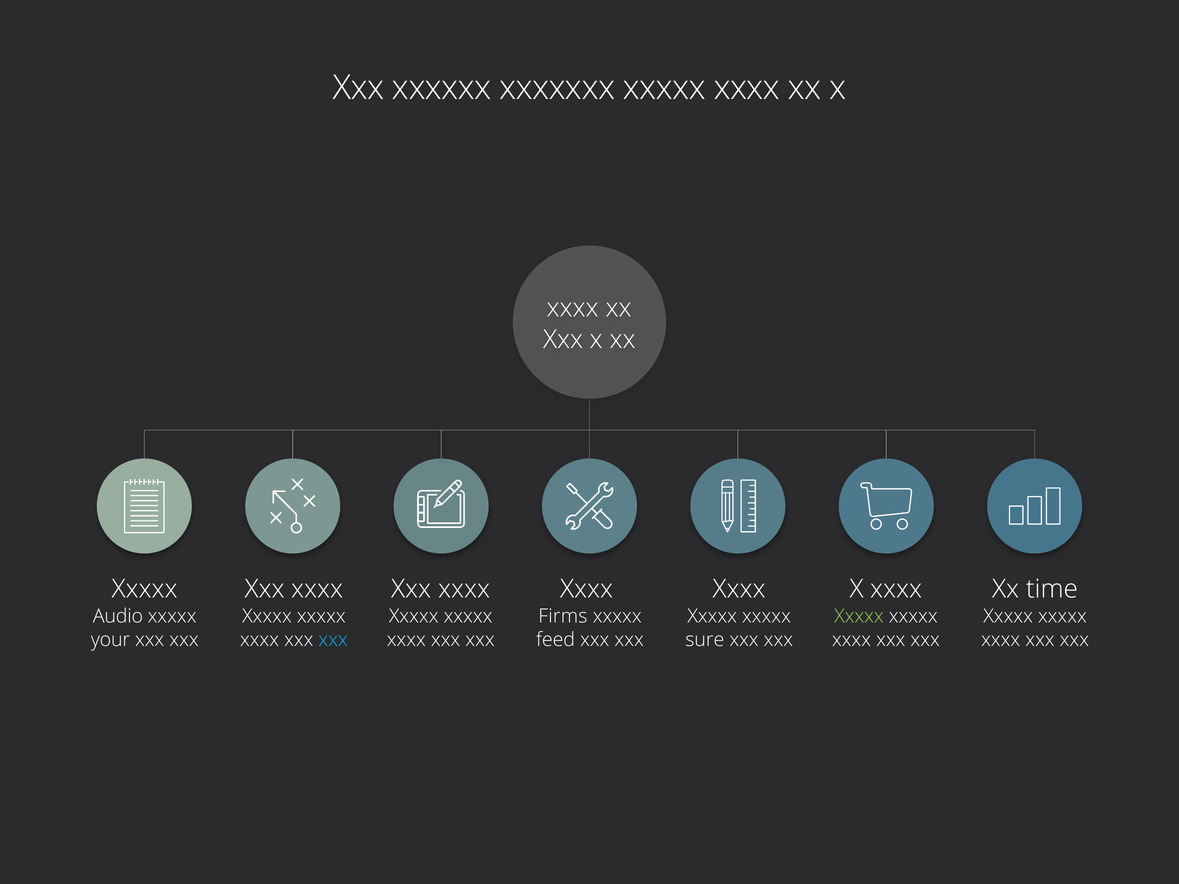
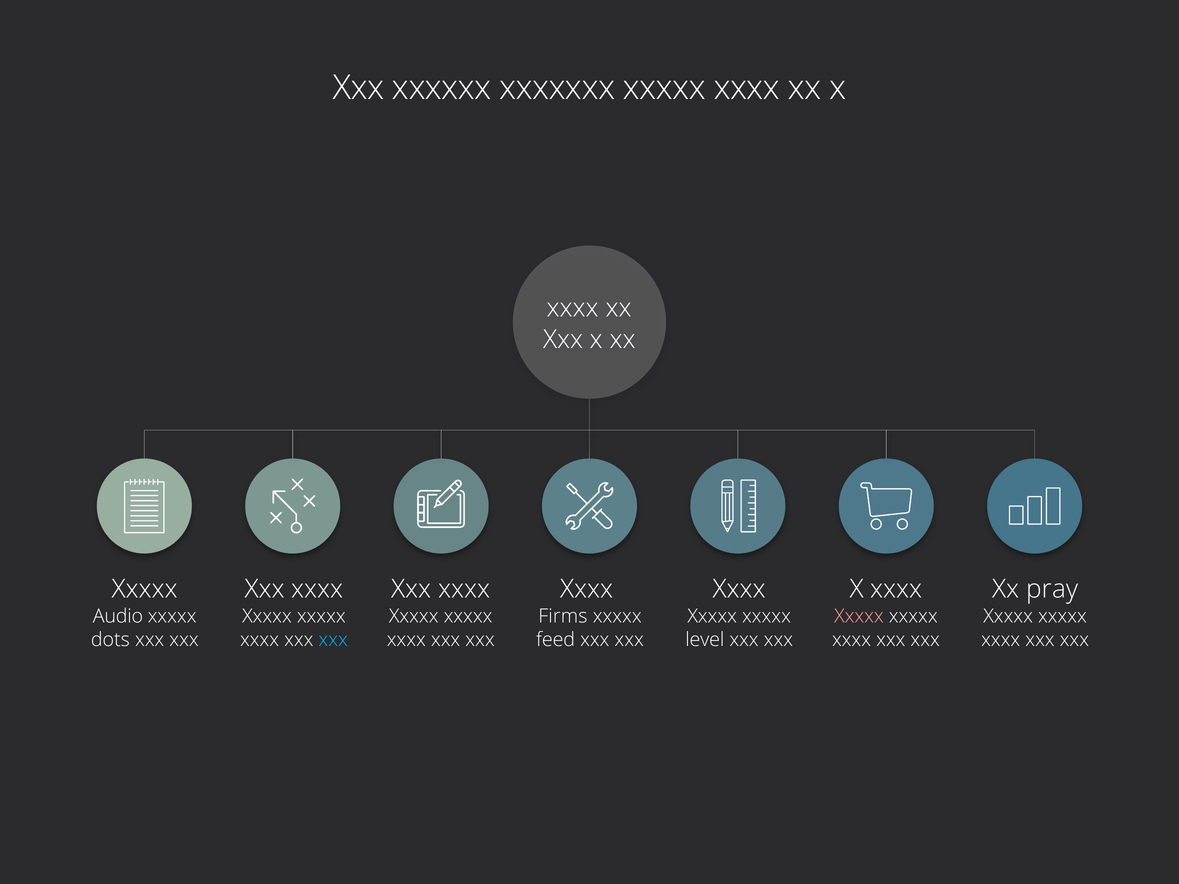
time: time -> pray
Xxxxx at (859, 616) colour: light green -> pink
your: your -> dots
sure: sure -> level
